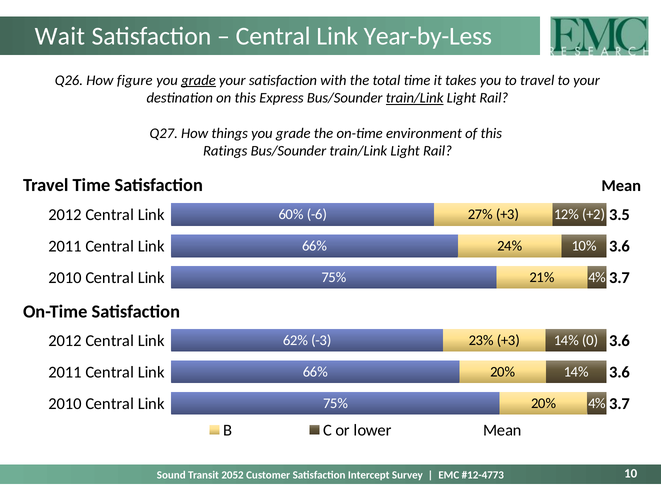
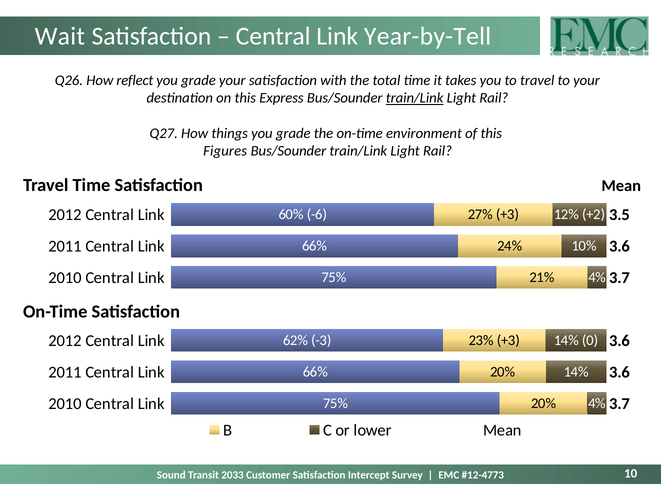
Year-by-Less: Year-by-Less -> Year-by-Tell
figure: figure -> reflect
grade at (198, 80) underline: present -> none
Ratings: Ratings -> Figures
2052: 2052 -> 2033
